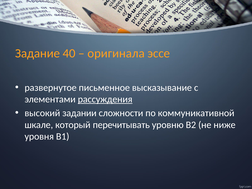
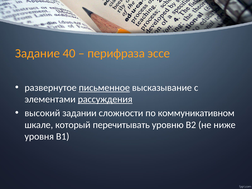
оригинала: оригинала -> перифраза
письменное underline: none -> present
коммуникативной: коммуникативной -> коммуникативном
